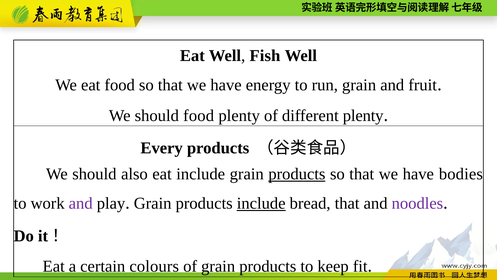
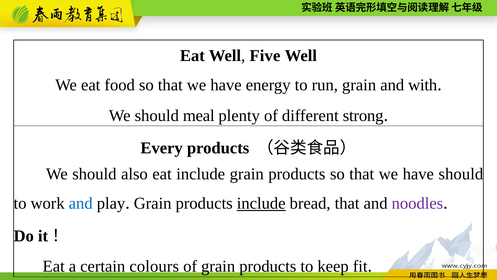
Fish: Fish -> Five
fruit: fruit -> with
should food: food -> meal
different plenty: plenty -> strong
products at (297, 174) underline: present -> none
have bodies: bodies -> should
and at (81, 203) colour: purple -> blue
